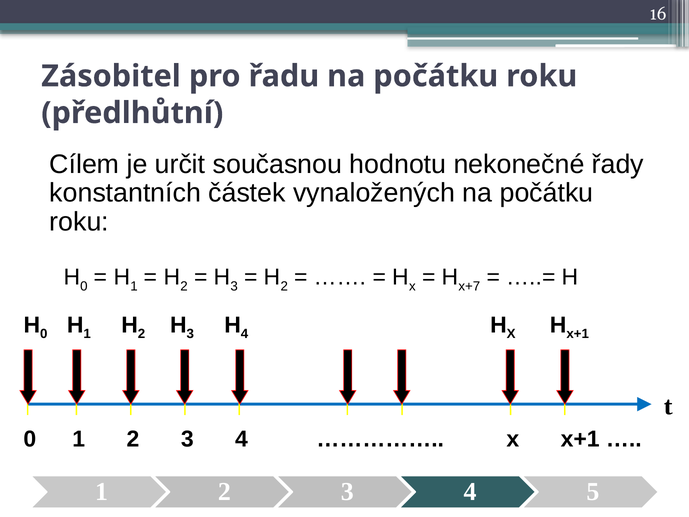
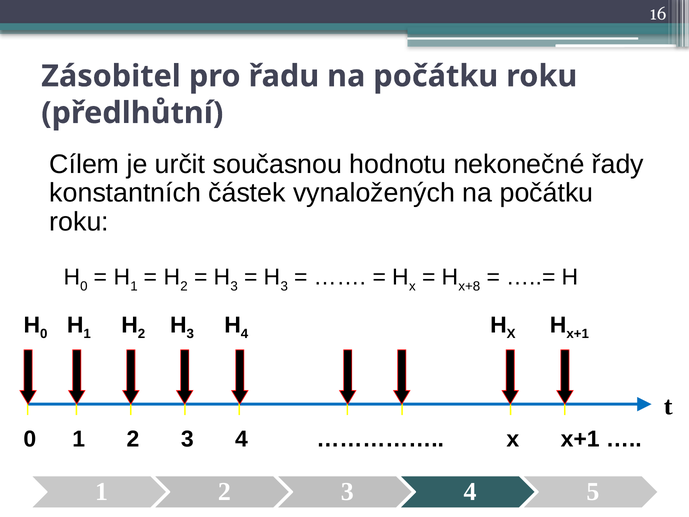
2 at (284, 286): 2 -> 3
x+7: x+7 -> x+8
